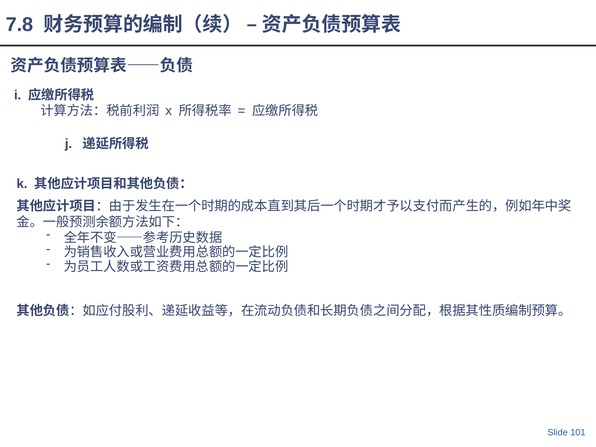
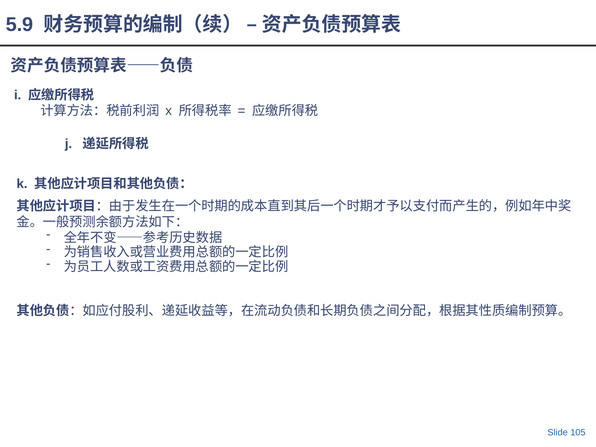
7.8: 7.8 -> 5.9
101: 101 -> 105
